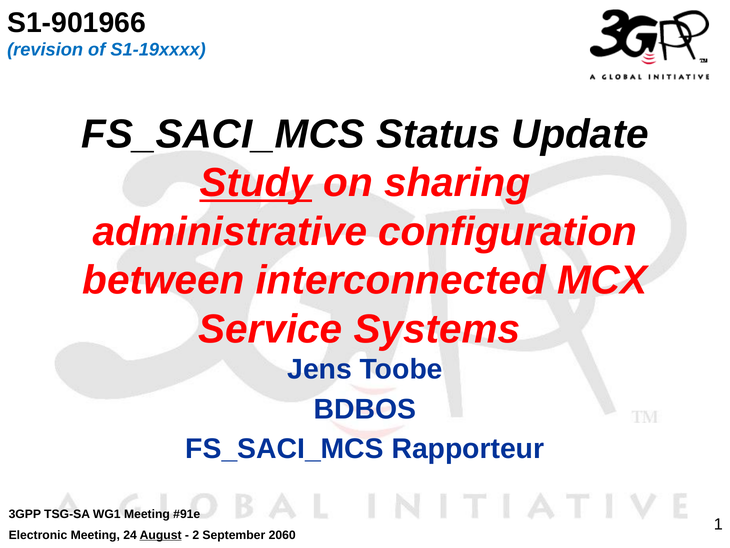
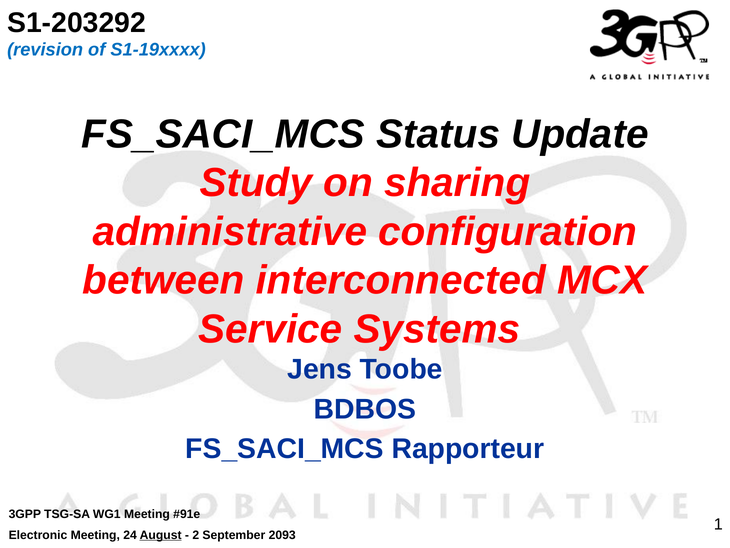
S1-901966: S1-901966 -> S1-203292
Study underline: present -> none
2060: 2060 -> 2093
